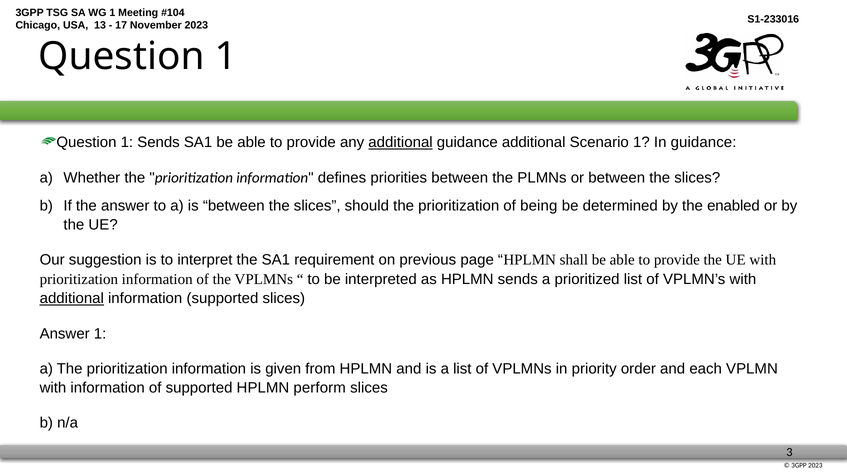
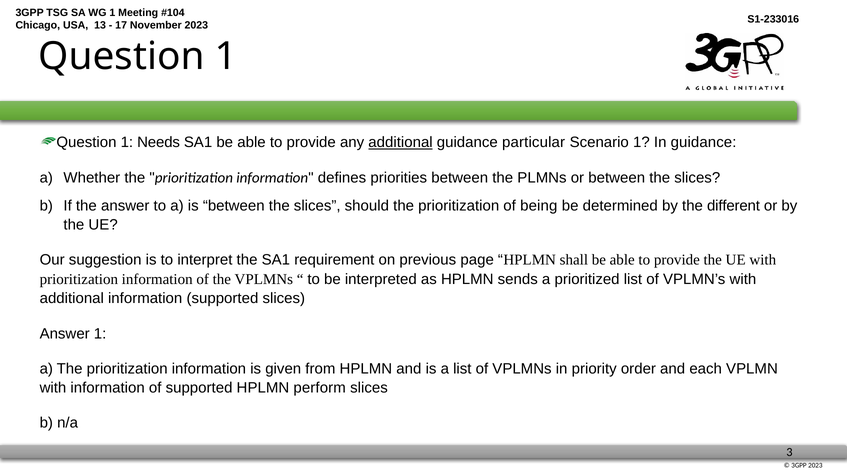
1 Sends: Sends -> Needs
guidance additional: additional -> particular
enabled: enabled -> different
additional at (72, 299) underline: present -> none
